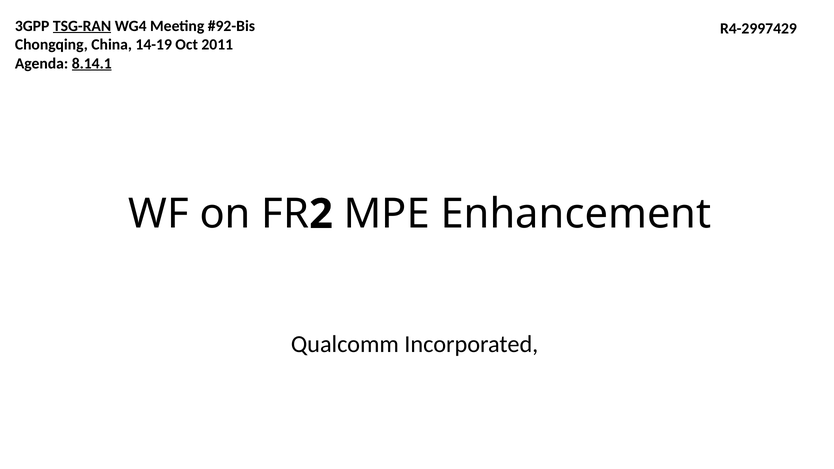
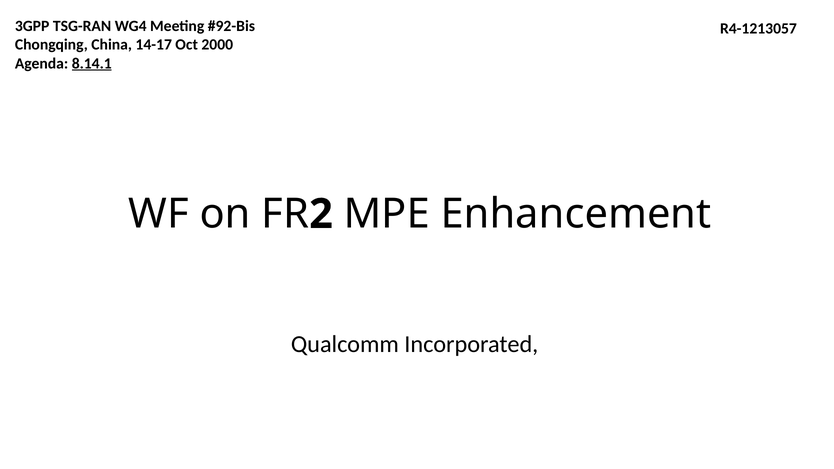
TSG-RAN underline: present -> none
R4-2997429: R4-2997429 -> R4-1213057
14-19: 14-19 -> 14-17
2011: 2011 -> 2000
